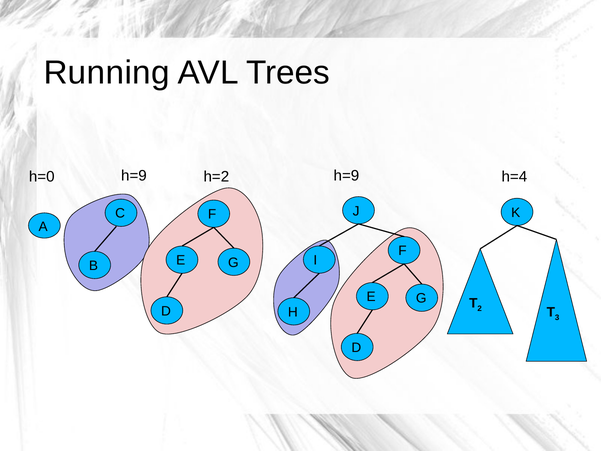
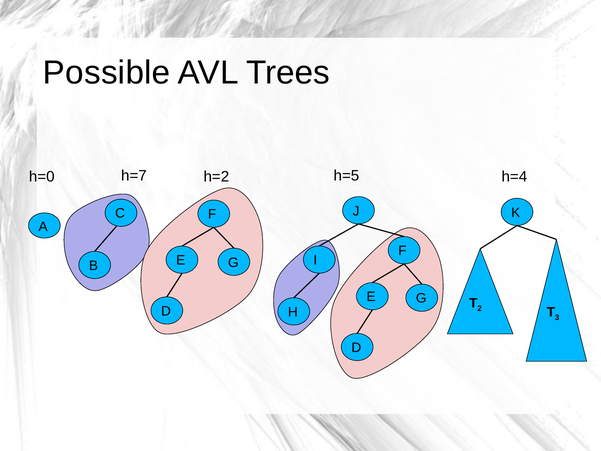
Running: Running -> Possible
h=9 at (346, 176): h=9 -> h=5
h=0 h=9: h=9 -> h=7
